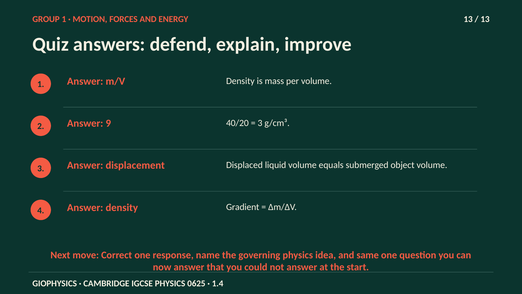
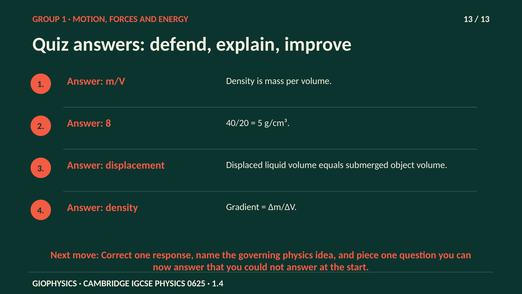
9: 9 -> 8
3 at (260, 123): 3 -> 5
same: same -> piece
